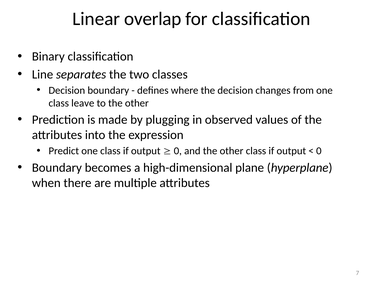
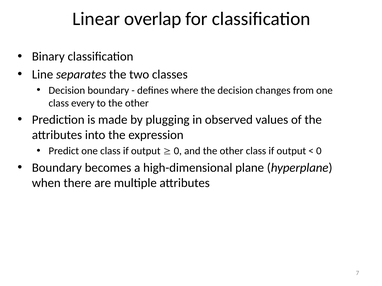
leave: leave -> every
